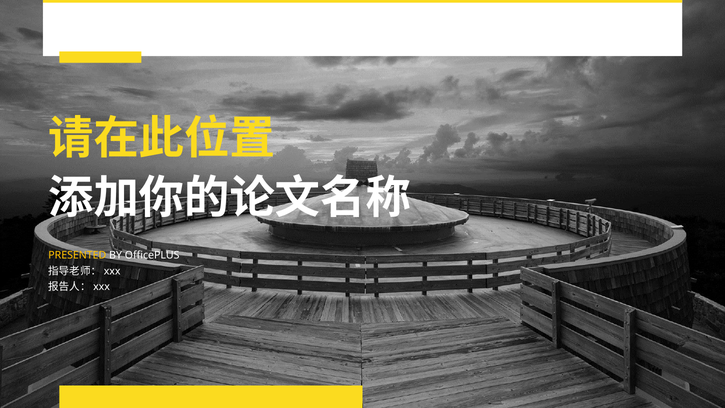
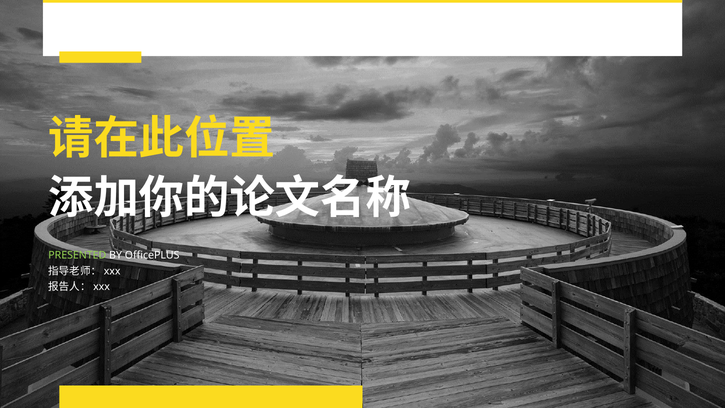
PRESENTED colour: yellow -> light green
